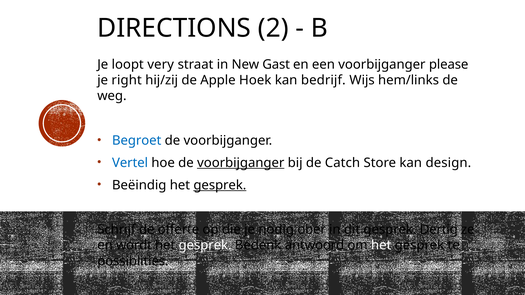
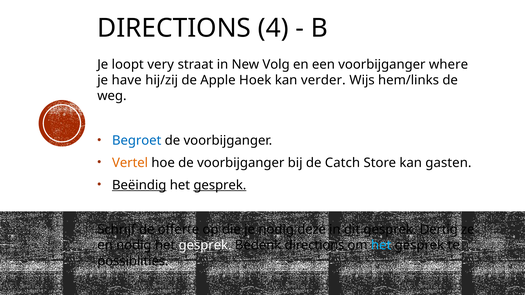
2: 2 -> 4
Gast: Gast -> Volg
please: please -> where
right: right -> have
bedrijf: bedrijf -> verder
Vertel colour: blue -> orange
voorbijganger at (241, 163) underline: present -> none
design: design -> gasten
Beëindig underline: none -> present
ober: ober -> deze
en wordt: wordt -> nodig
Bedenk antwoord: antwoord -> directions
het at (381, 246) colour: white -> light blue
